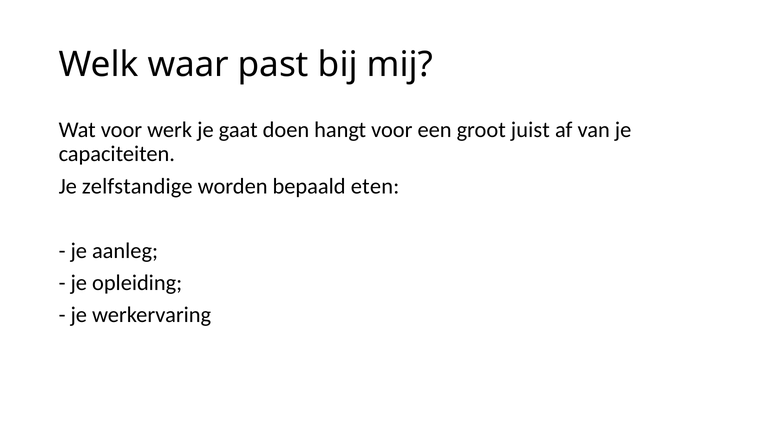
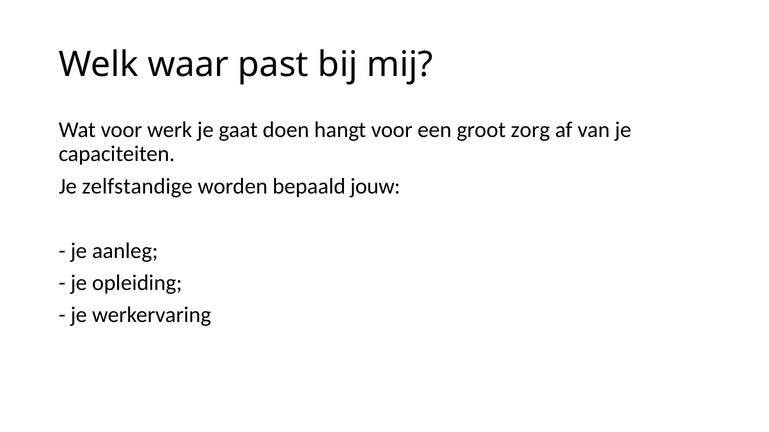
juist: juist -> zorg
eten: eten -> jouw
